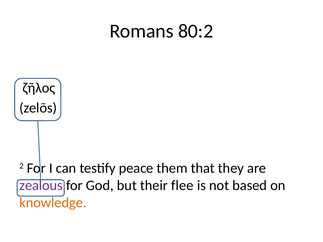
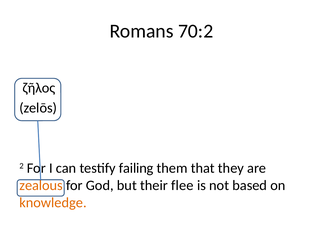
80:2: 80:2 -> 70:2
peace: peace -> failing
zealous colour: purple -> orange
